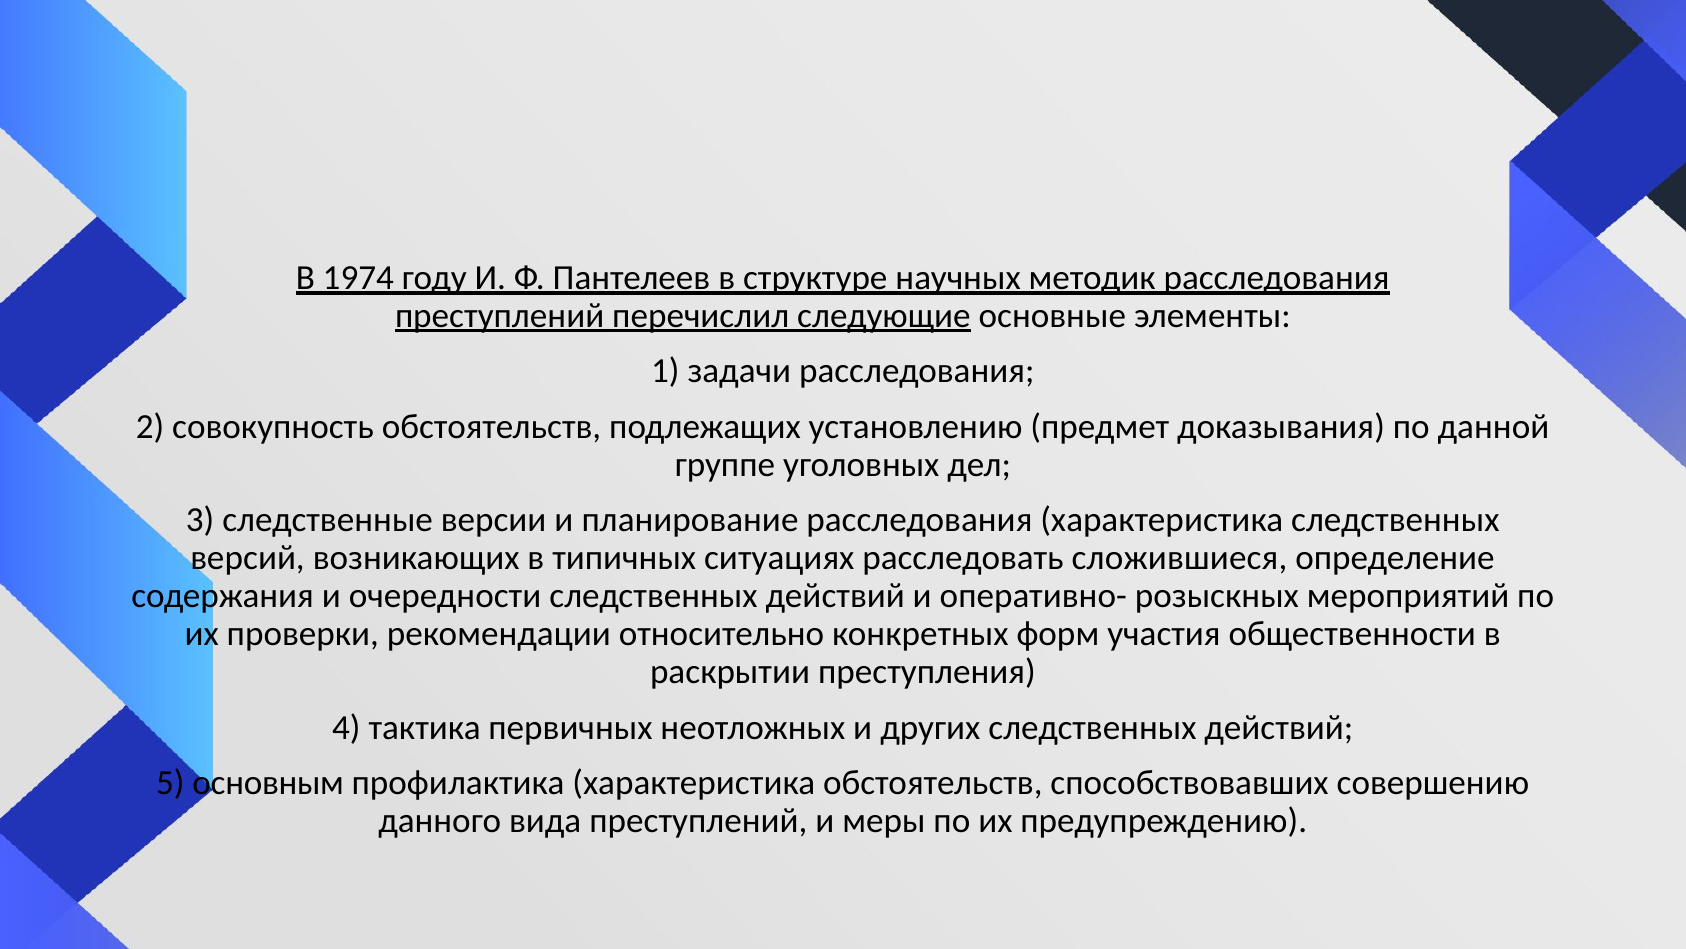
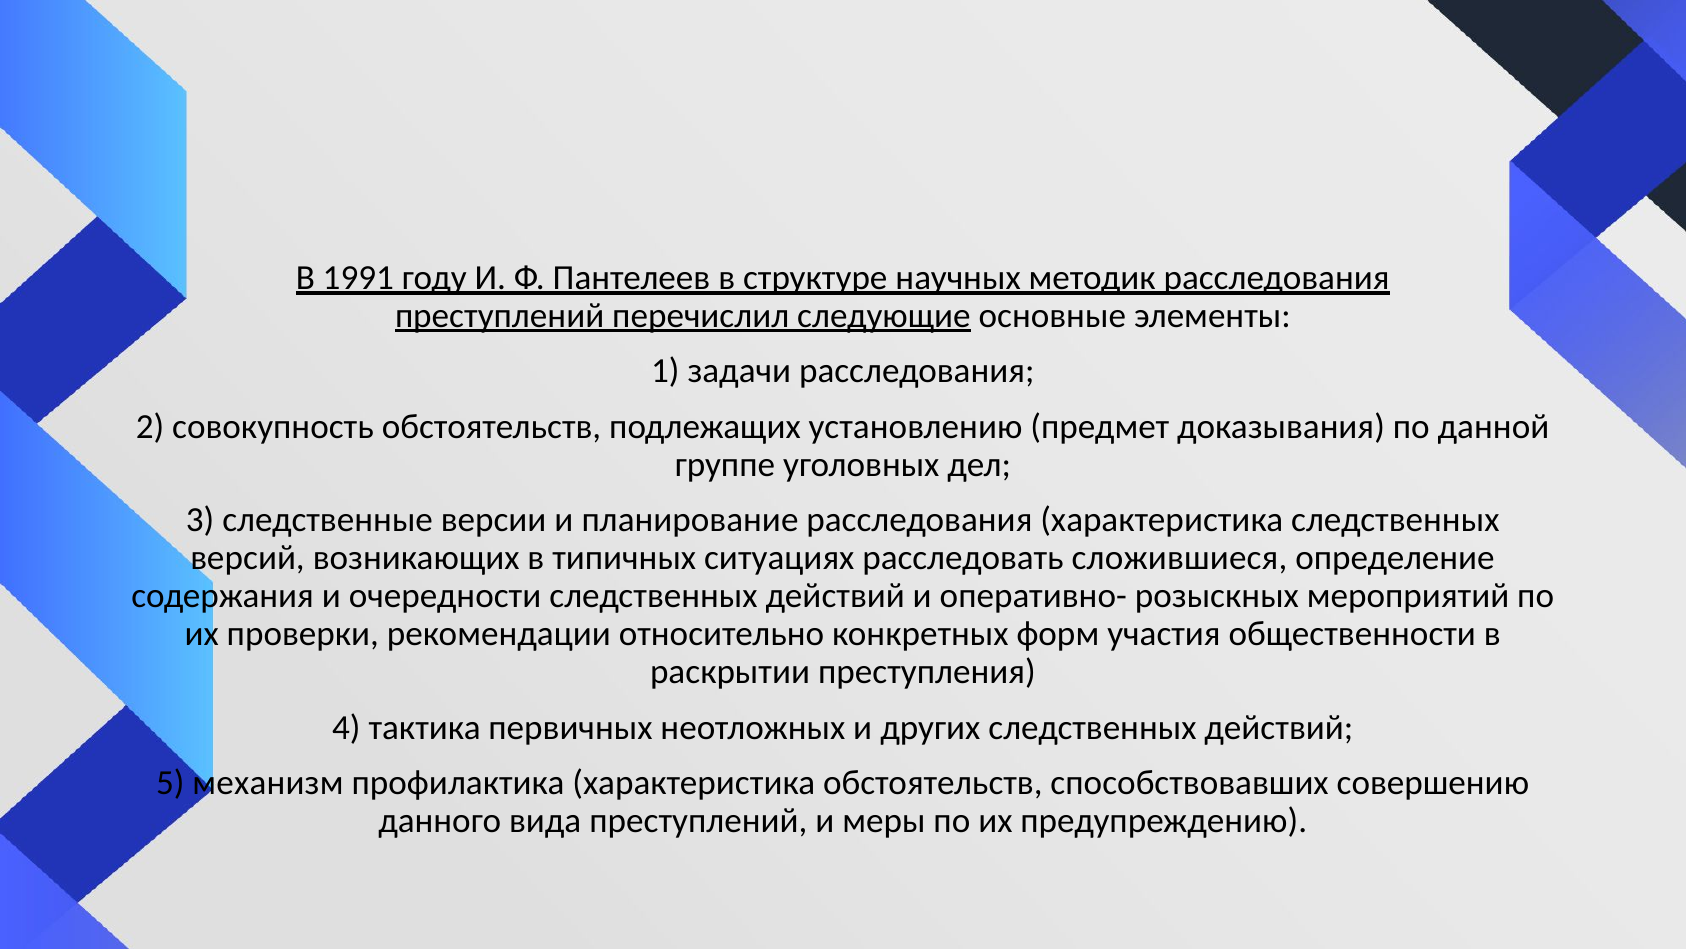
1974: 1974 -> 1991
основным: основным -> механизм
